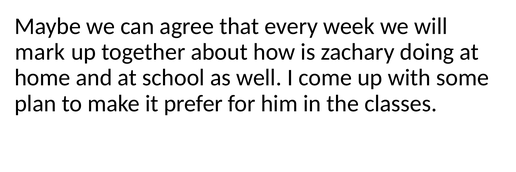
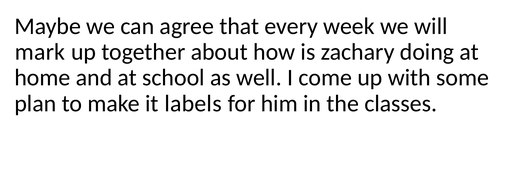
prefer: prefer -> labels
